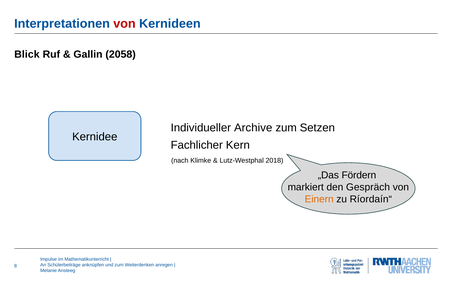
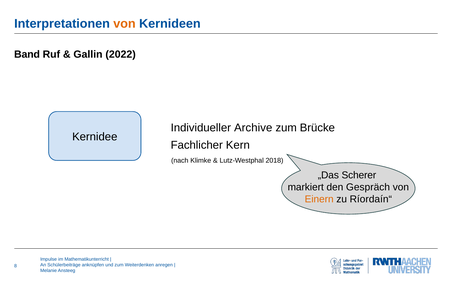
von at (124, 24) colour: red -> orange
Blick: Blick -> Band
2058: 2058 -> 2022
Setzen: Setzen -> Brücke
Fördern: Fördern -> Scherer
